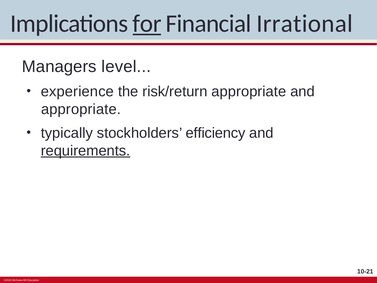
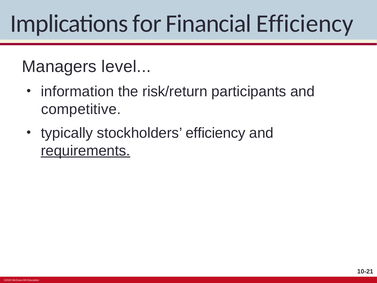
for underline: present -> none
Financial Irrational: Irrational -> Efficiency
experience: experience -> information
risk/return appropriate: appropriate -> participants
appropriate at (81, 109): appropriate -> competitive
